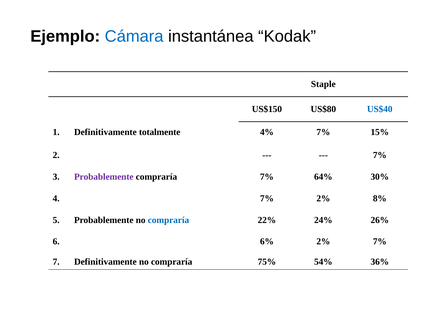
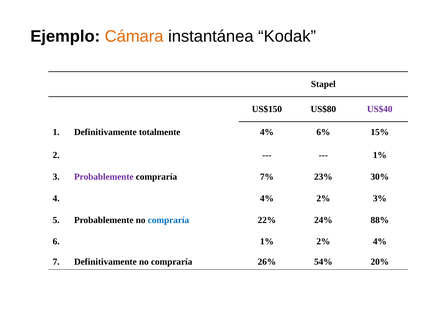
Cámara colour: blue -> orange
Staple: Staple -> Stapel
US$40 colour: blue -> purple
4% 7%: 7% -> 6%
7% at (380, 155): 7% -> 1%
64%: 64% -> 23%
4 7%: 7% -> 4%
8%: 8% -> 3%
26%: 26% -> 88%
6 6%: 6% -> 1%
2% 7%: 7% -> 4%
75%: 75% -> 26%
36%: 36% -> 20%
